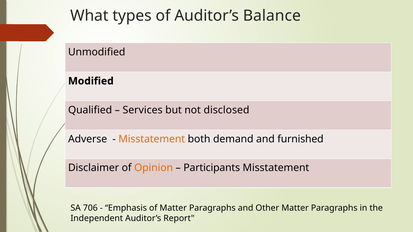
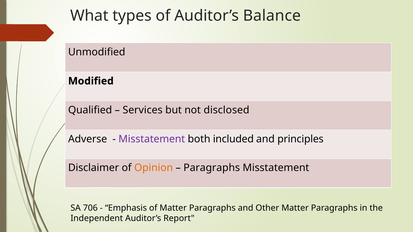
Misstatement at (152, 139) colour: orange -> purple
demand: demand -> included
furnished: furnished -> principles
Participants at (212, 168): Participants -> Paragraphs
